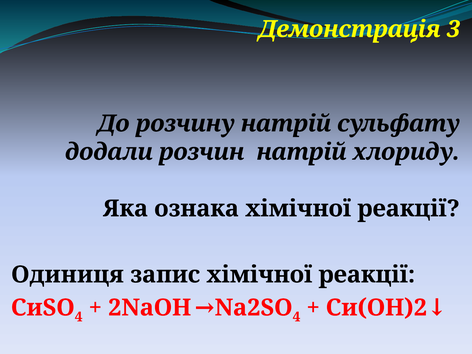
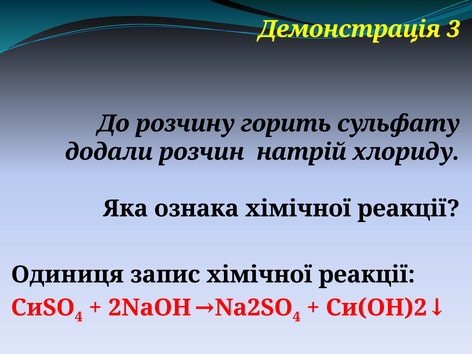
розчину натрій: натрій -> горить
